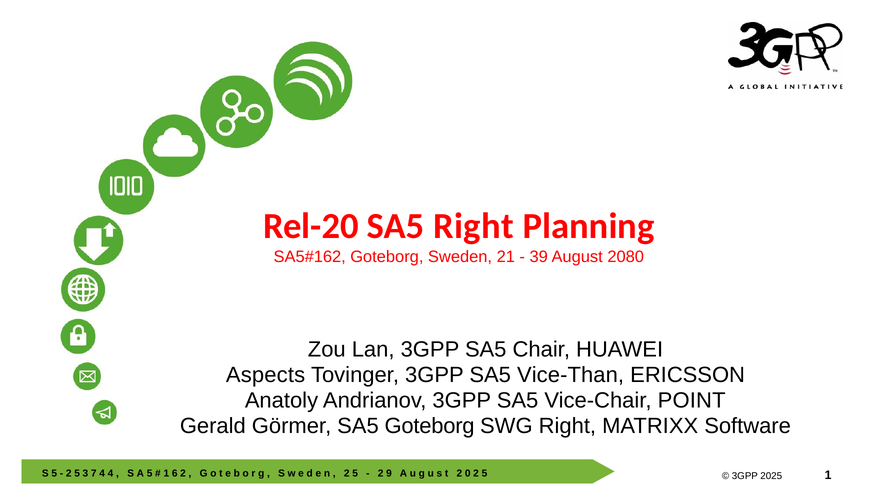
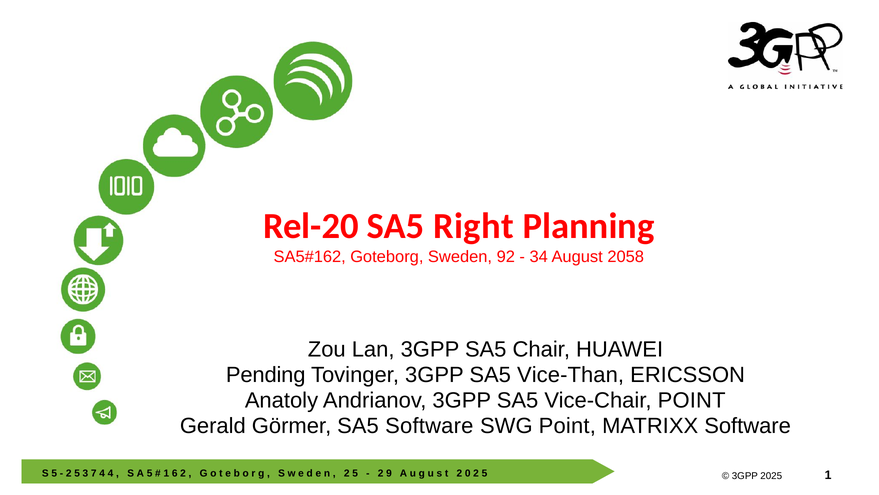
21: 21 -> 92
39: 39 -> 34
2080: 2080 -> 2058
Aspects: Aspects -> Pending
SA5 Goteborg: Goteborg -> Software
SWG Right: Right -> Point
